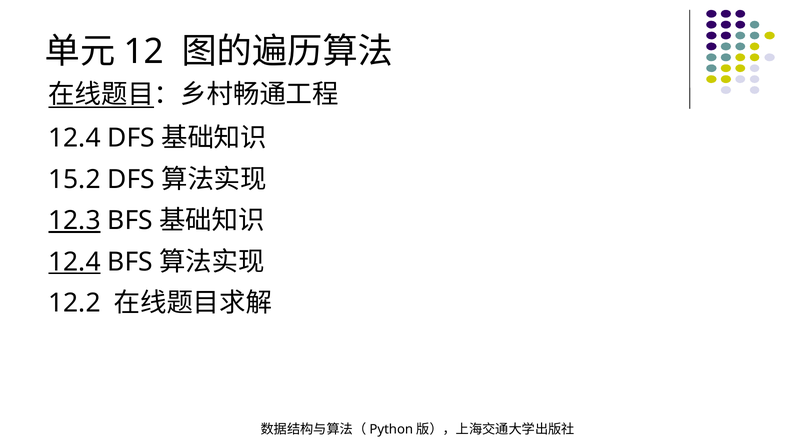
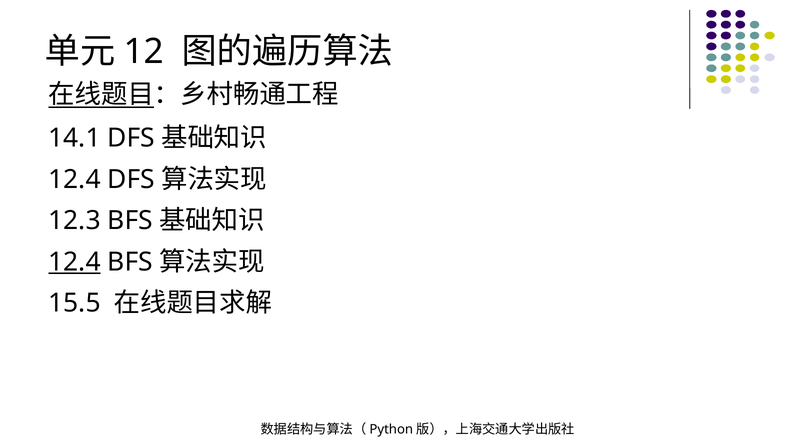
12.4 at (74, 138): 12.4 -> 14.1
15.2 at (74, 180): 15.2 -> 12.4
12.3 underline: present -> none
12.2: 12.2 -> 15.5
